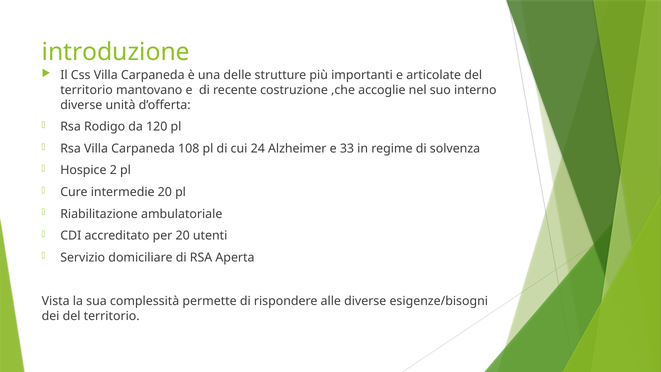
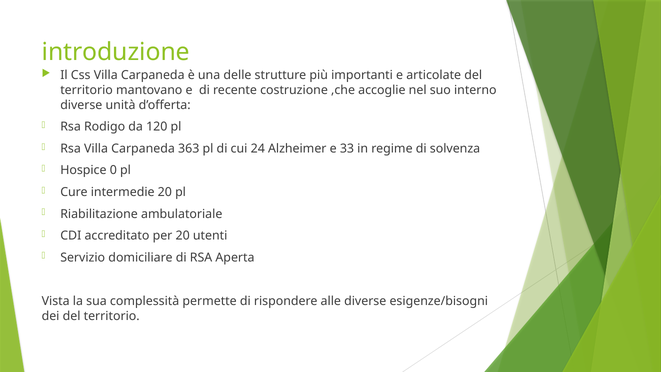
108: 108 -> 363
2: 2 -> 0
